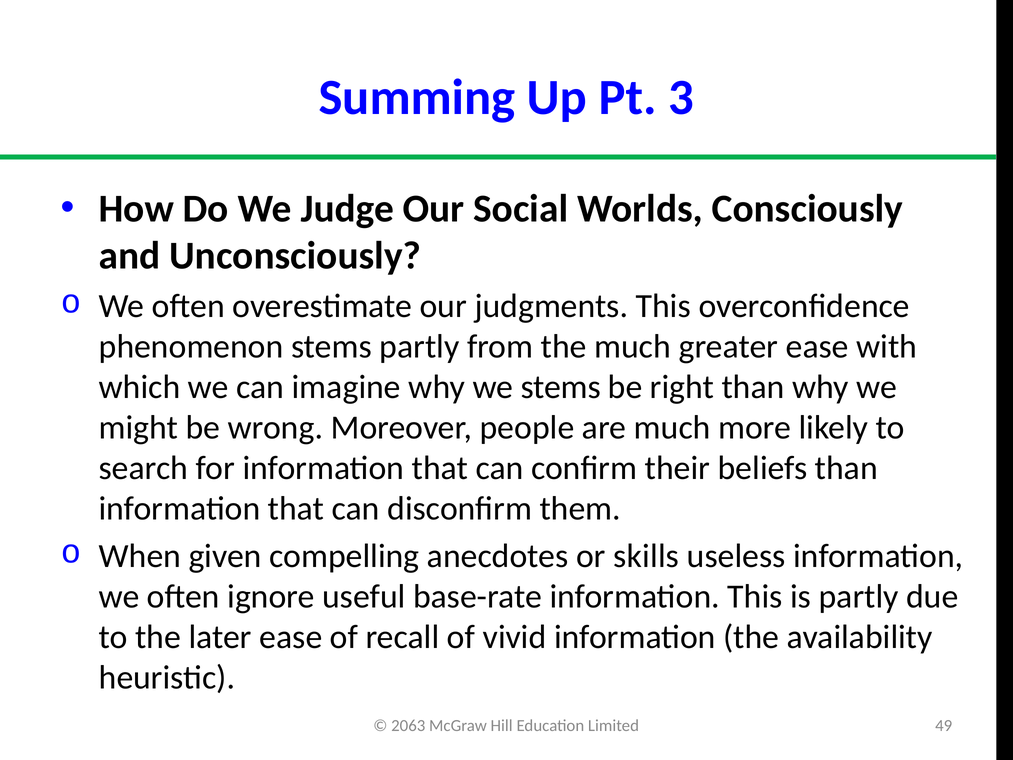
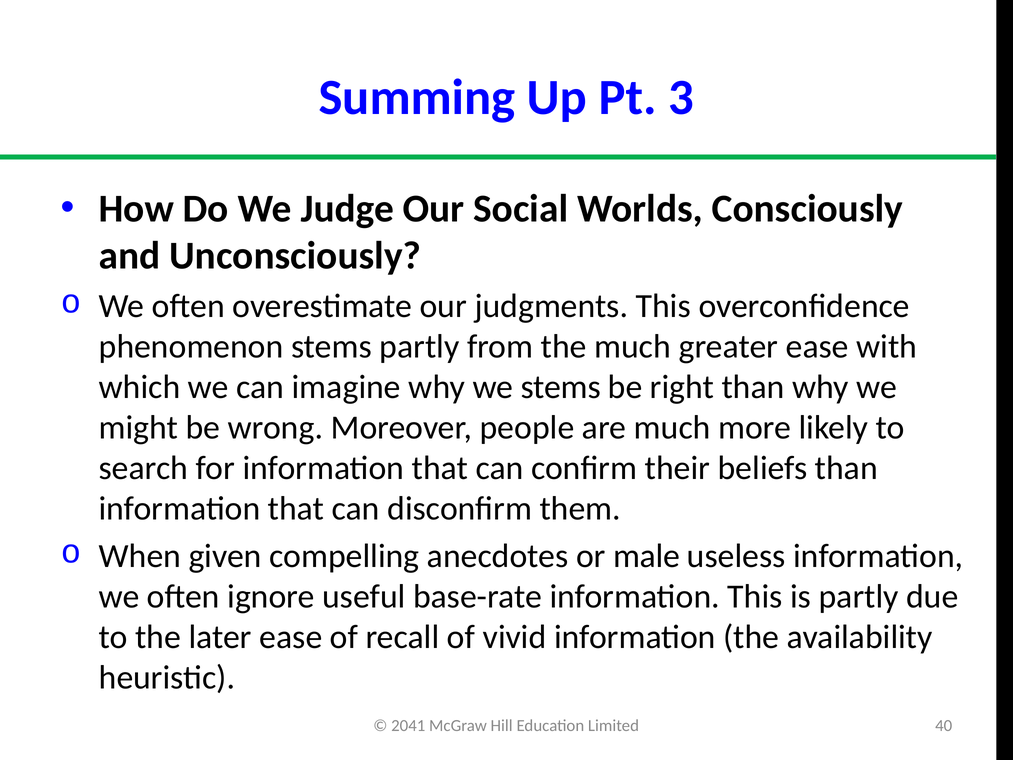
skills: skills -> male
2063: 2063 -> 2041
49: 49 -> 40
